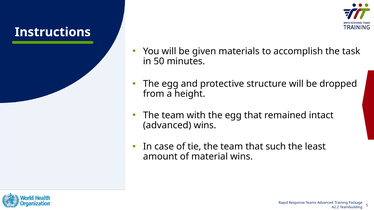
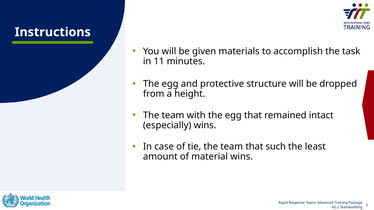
50: 50 -> 11
advanced at (167, 125): advanced -> especially
